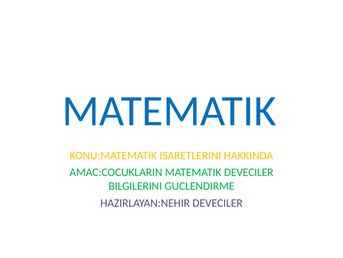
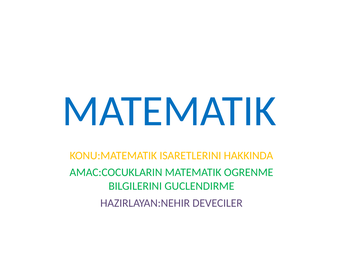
MATEMATIK DEVECILER: DEVECILER -> OGRENME
